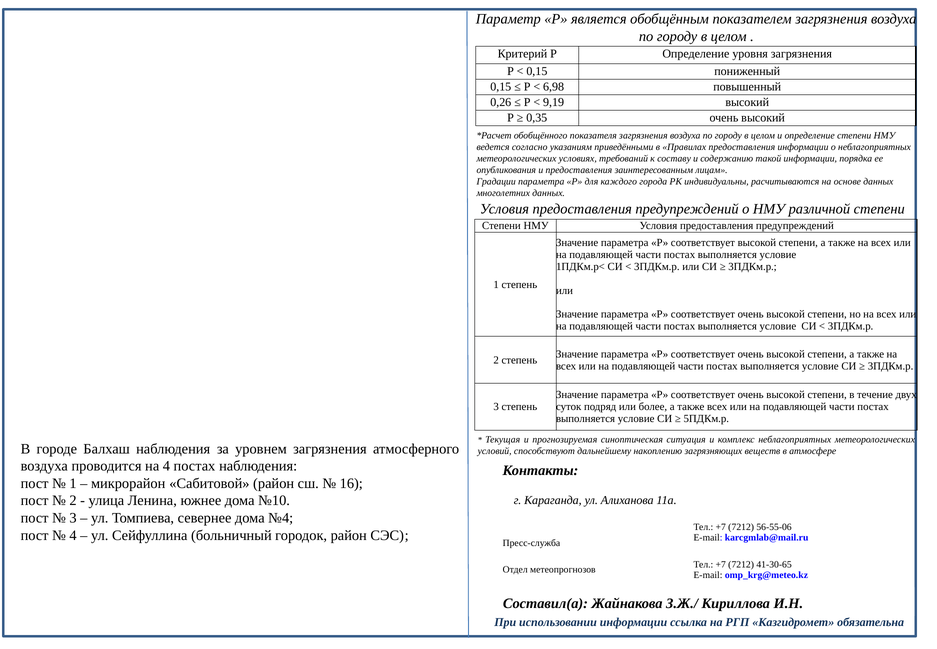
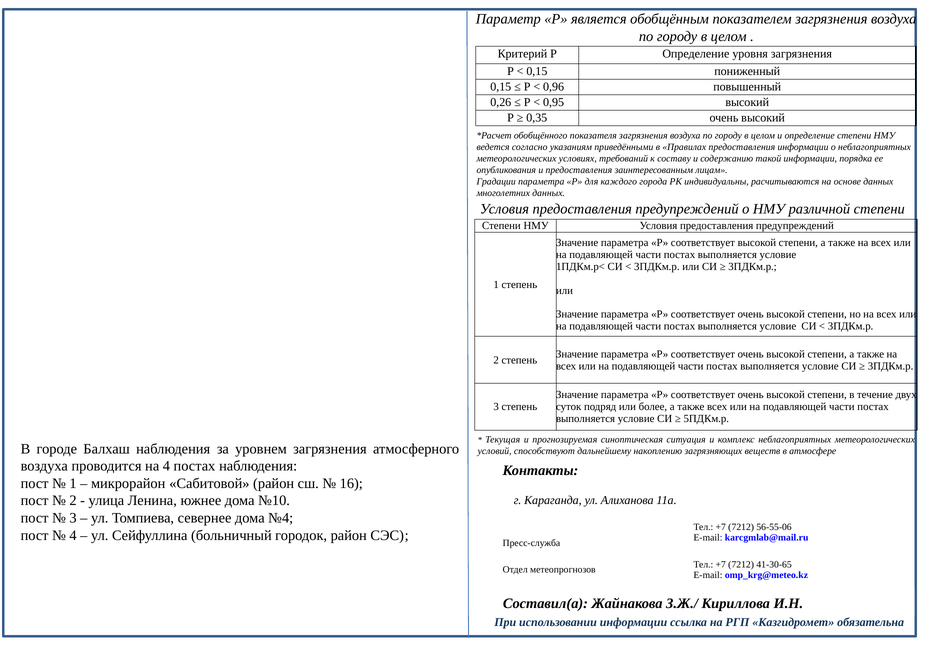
6,98: 6,98 -> 0,96
9,19: 9,19 -> 0,95
